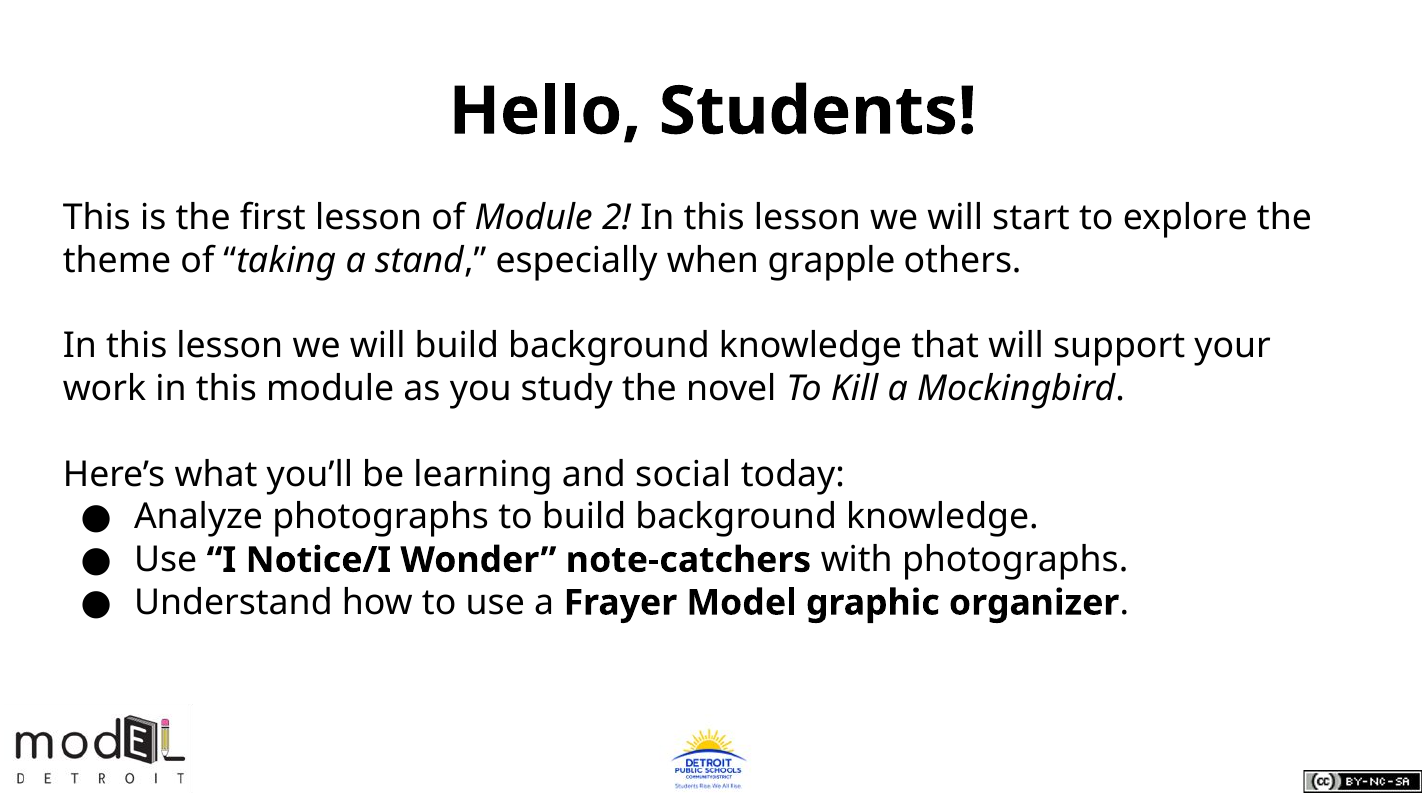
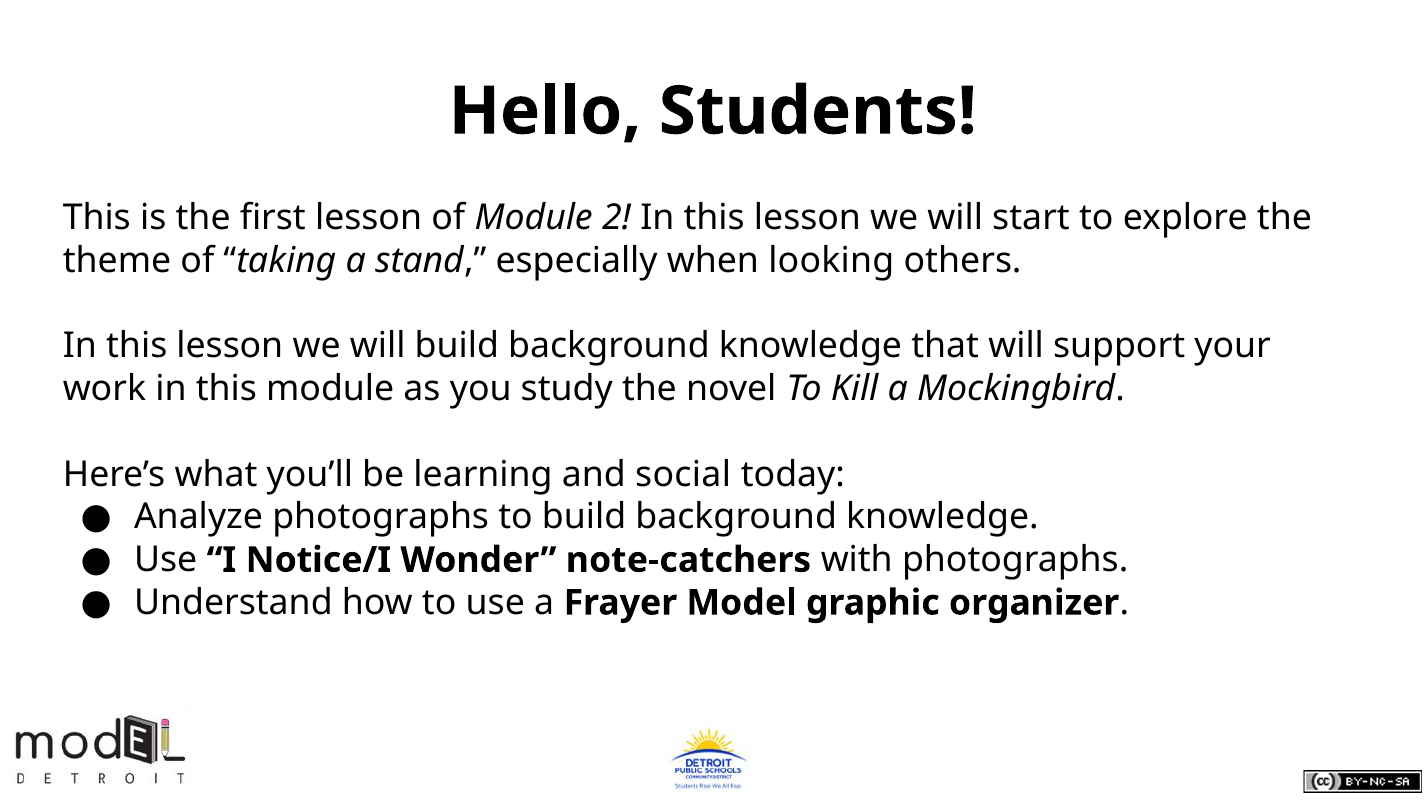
grapple: grapple -> looking
